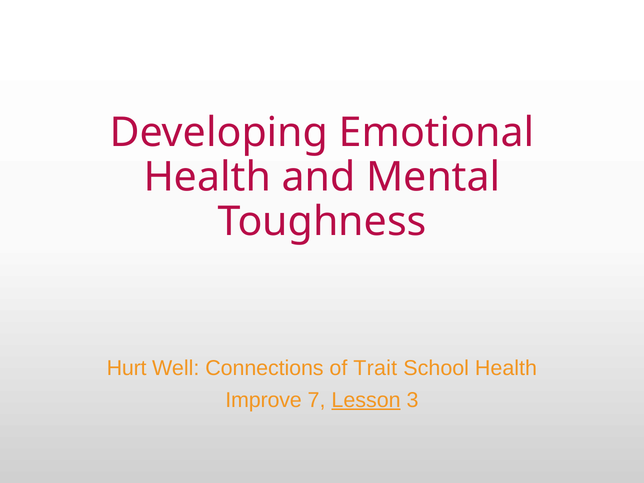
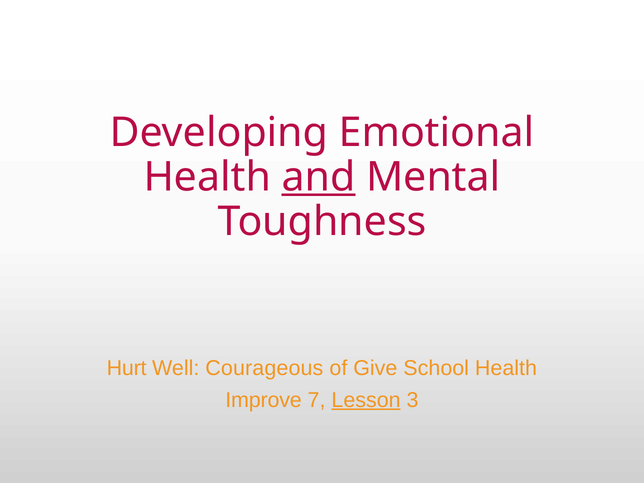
and underline: none -> present
Connections: Connections -> Courageous
Trait: Trait -> Give
